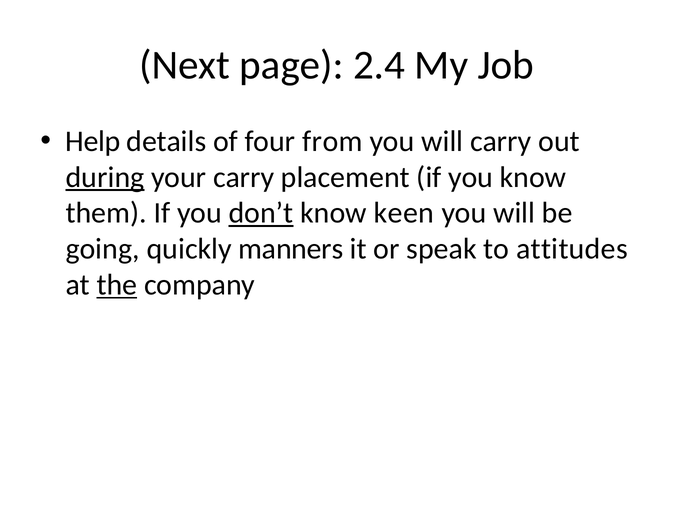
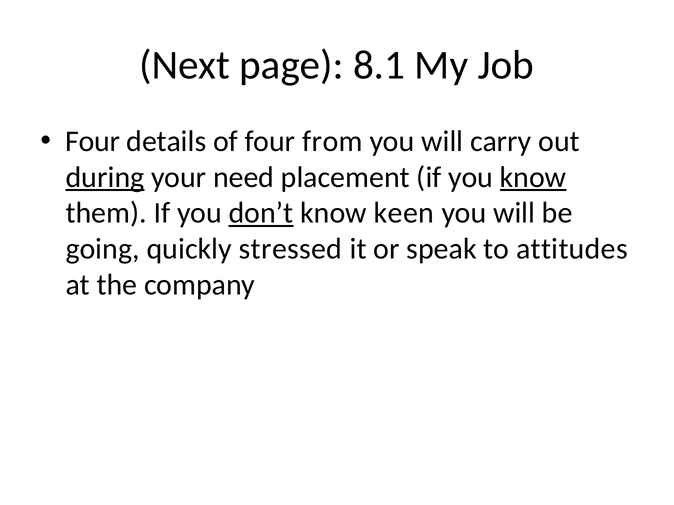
2.4: 2.4 -> 8.1
Help at (93, 141): Help -> Four
your carry: carry -> need
know at (533, 177) underline: none -> present
manners: manners -> stressed
the underline: present -> none
